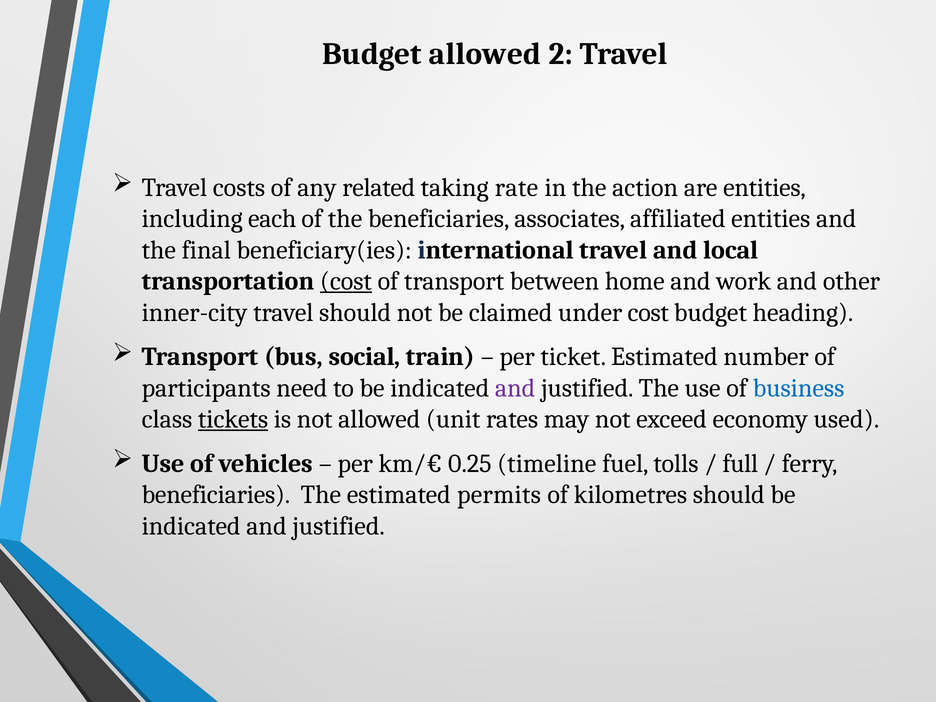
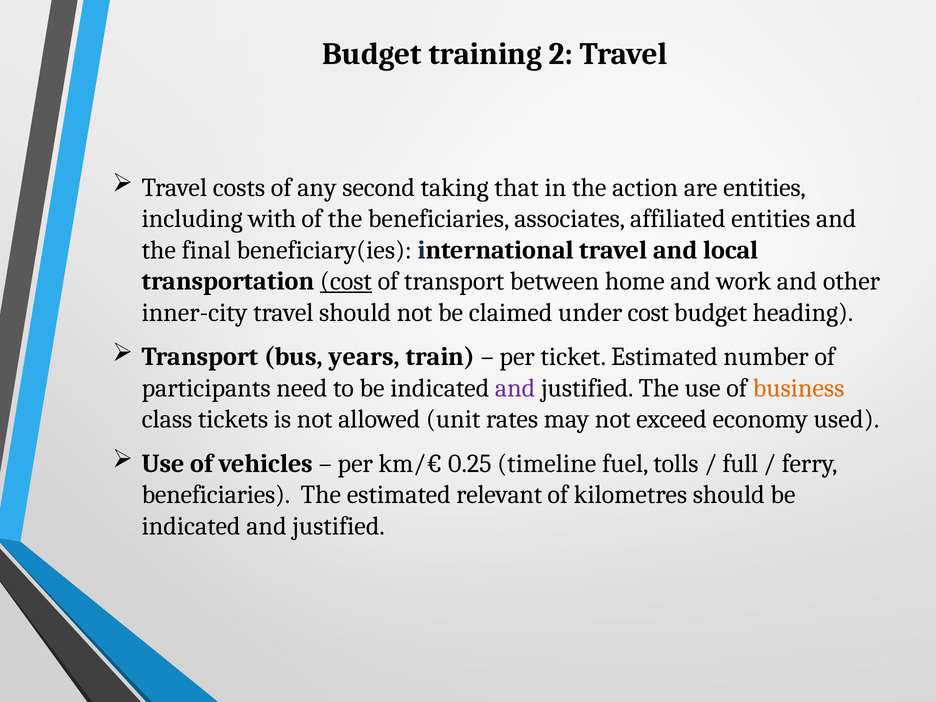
Budget allowed: allowed -> training
related: related -> second
rate: rate -> that
each: each -> with
social: social -> years
business colour: blue -> orange
tickets underline: present -> none
permits: permits -> relevant
